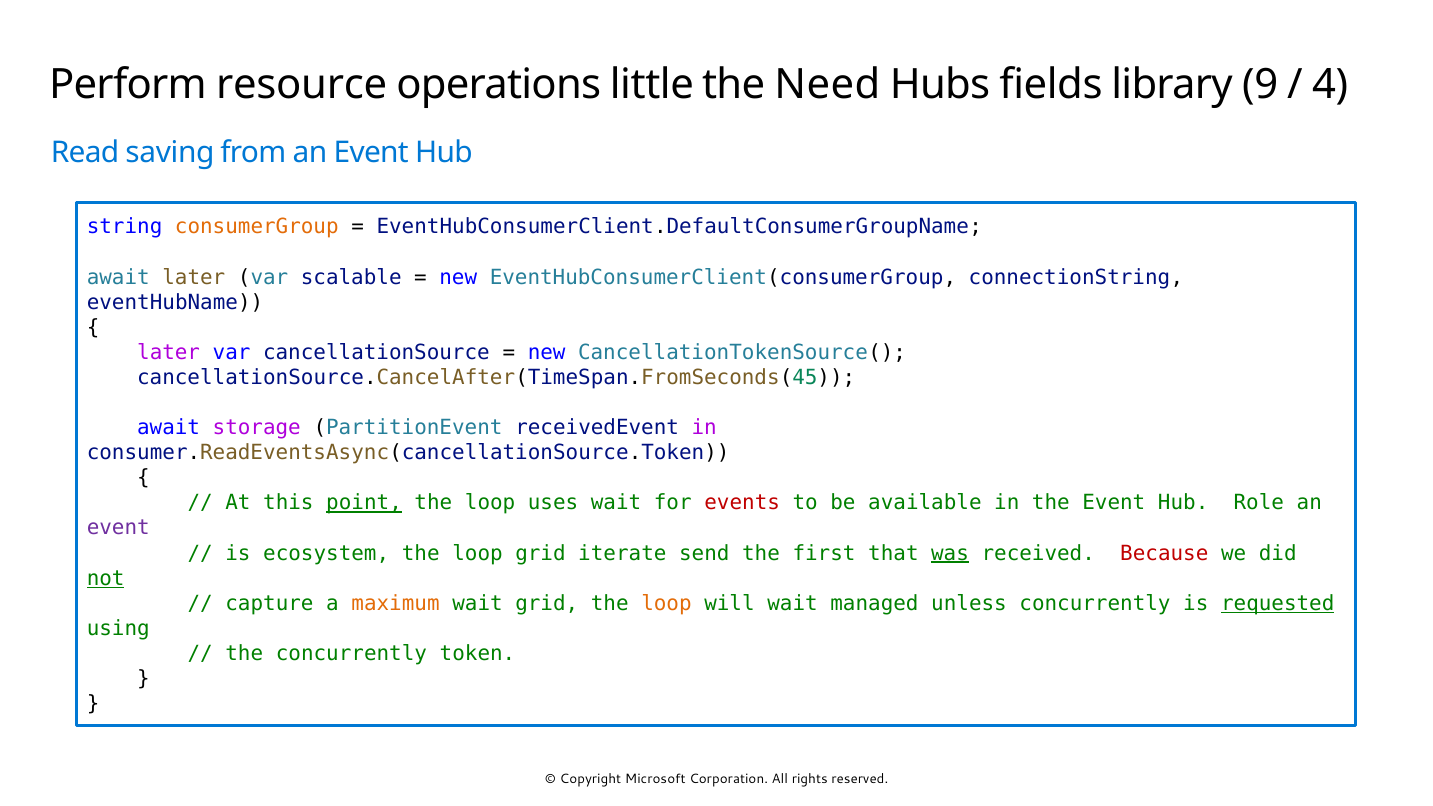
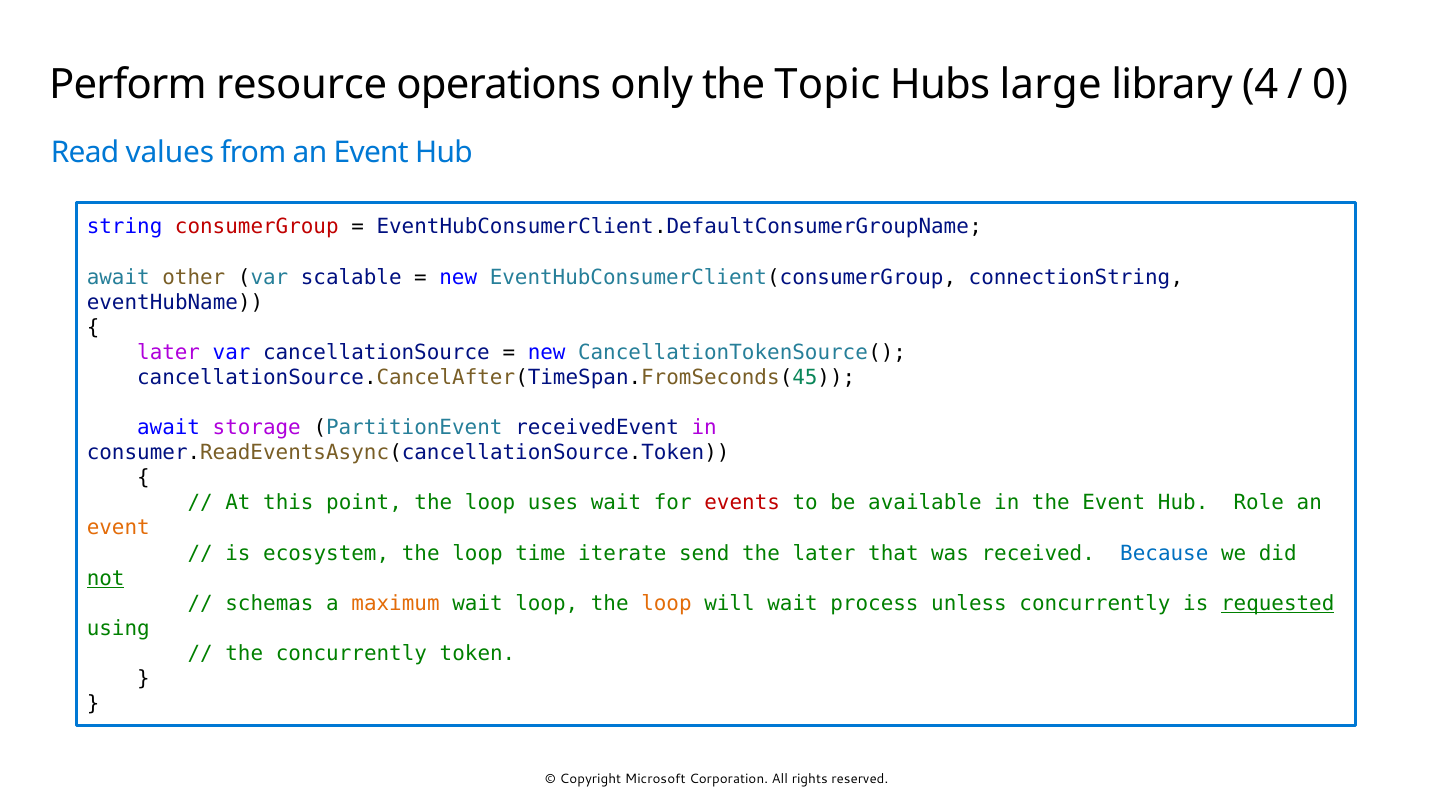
little: little -> only
Need: Need -> Topic
fields: fields -> large
9: 9 -> 4
4: 4 -> 0
saving: saving -> values
consumerGroup colour: orange -> red
await later: later -> other
point underline: present -> none
event at (118, 528) colour: purple -> orange
loop grid: grid -> time
the first: first -> later
was underline: present -> none
Because colour: red -> blue
capture: capture -> schemas
wait grid: grid -> loop
managed: managed -> process
